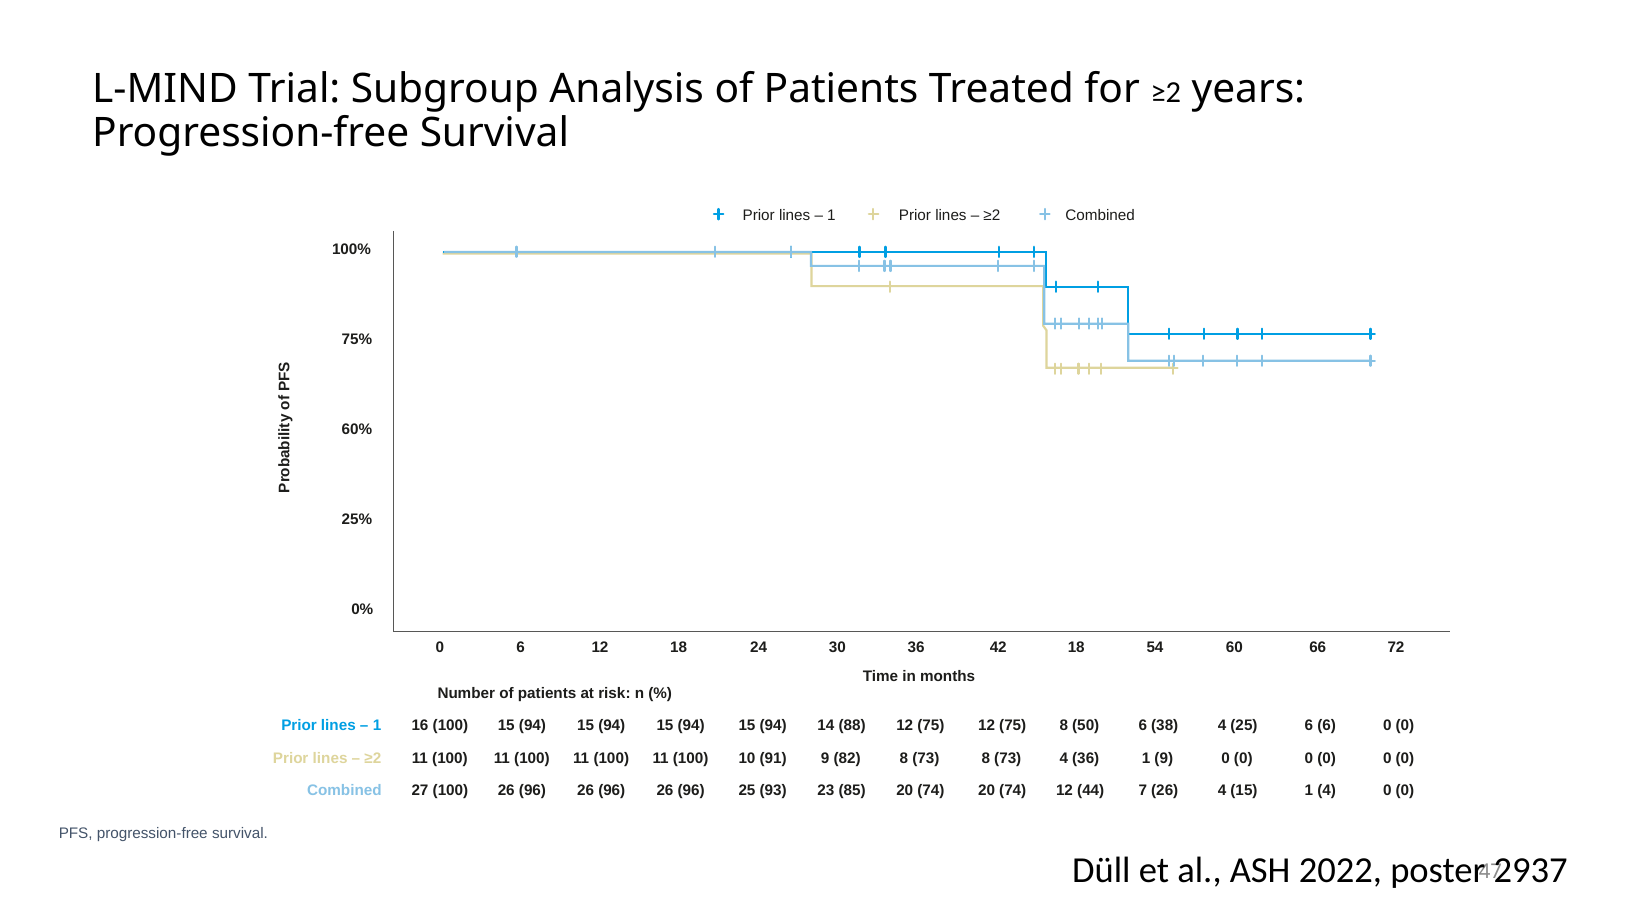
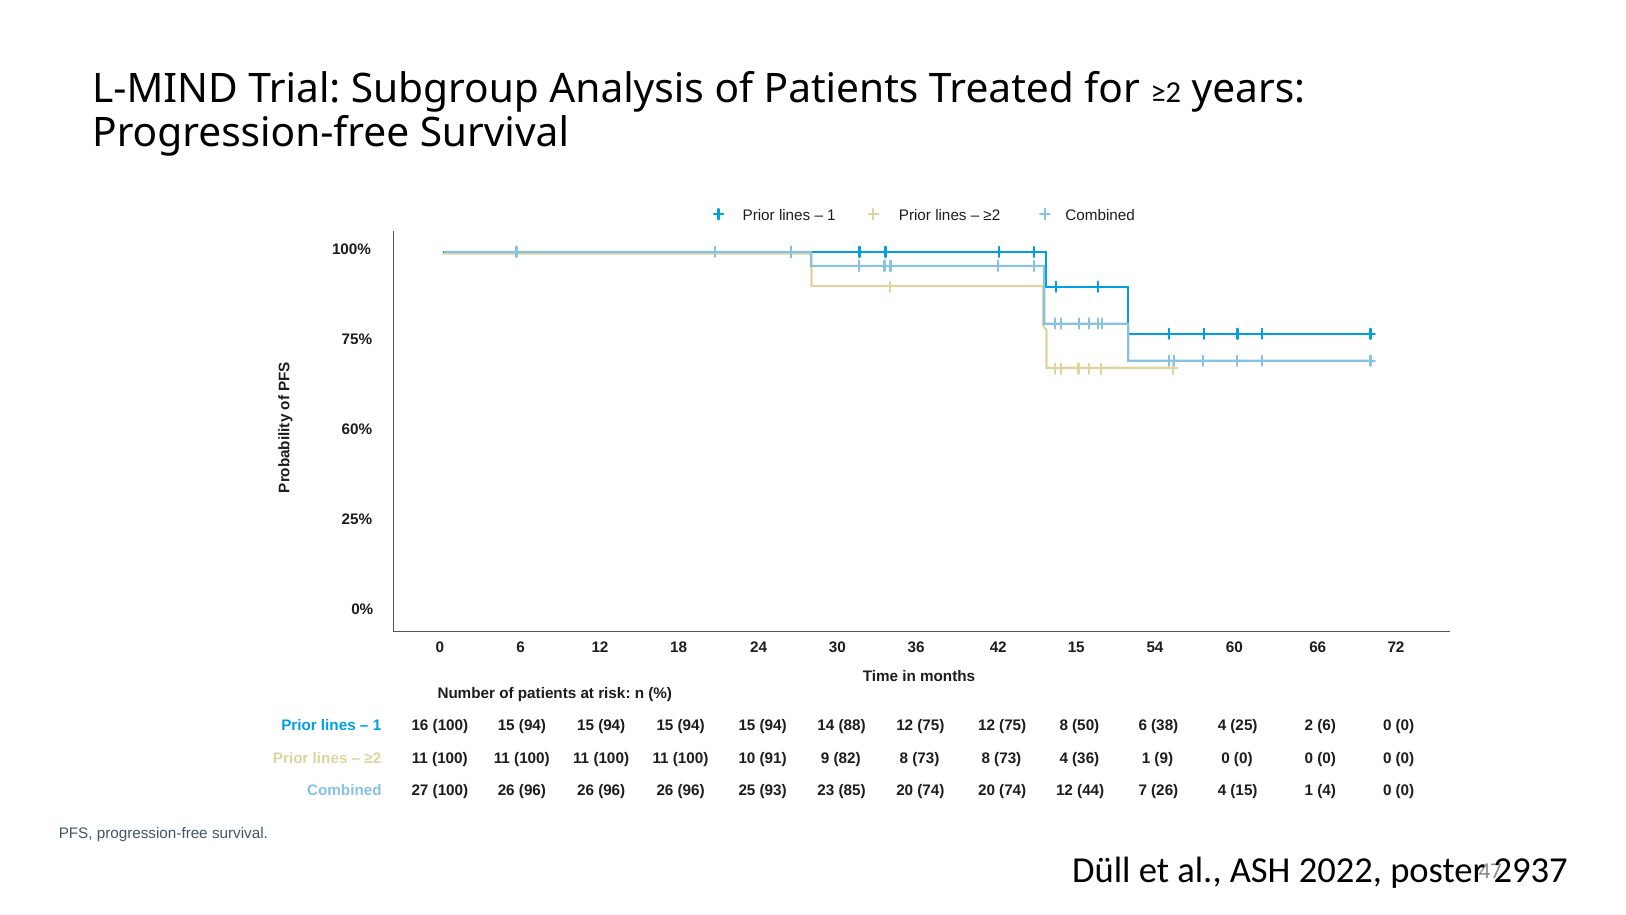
42 18: 18 -> 15
25 6: 6 -> 2
